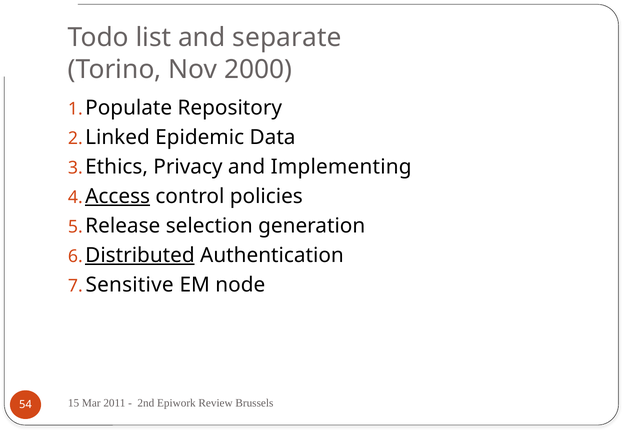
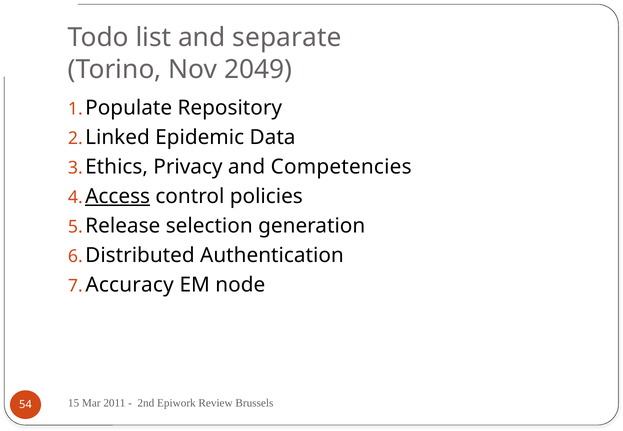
2000: 2000 -> 2049
Implementing: Implementing -> Competencies
Distributed underline: present -> none
Sensitive: Sensitive -> Accuracy
